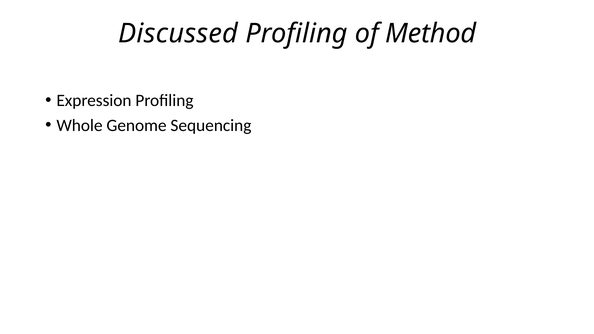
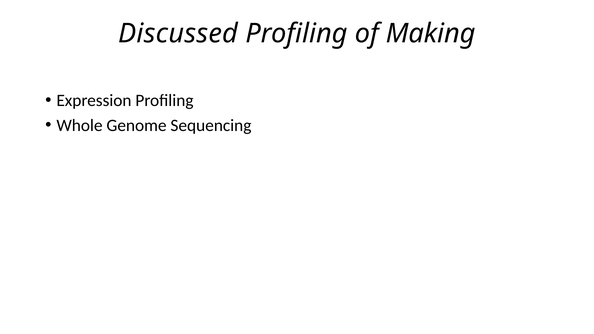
Method: Method -> Making
